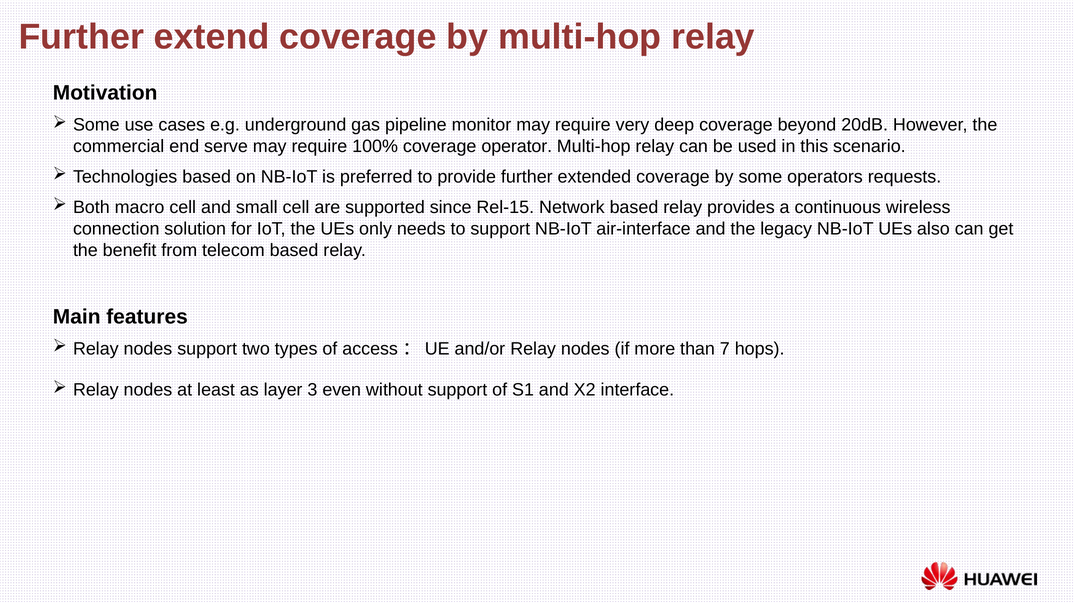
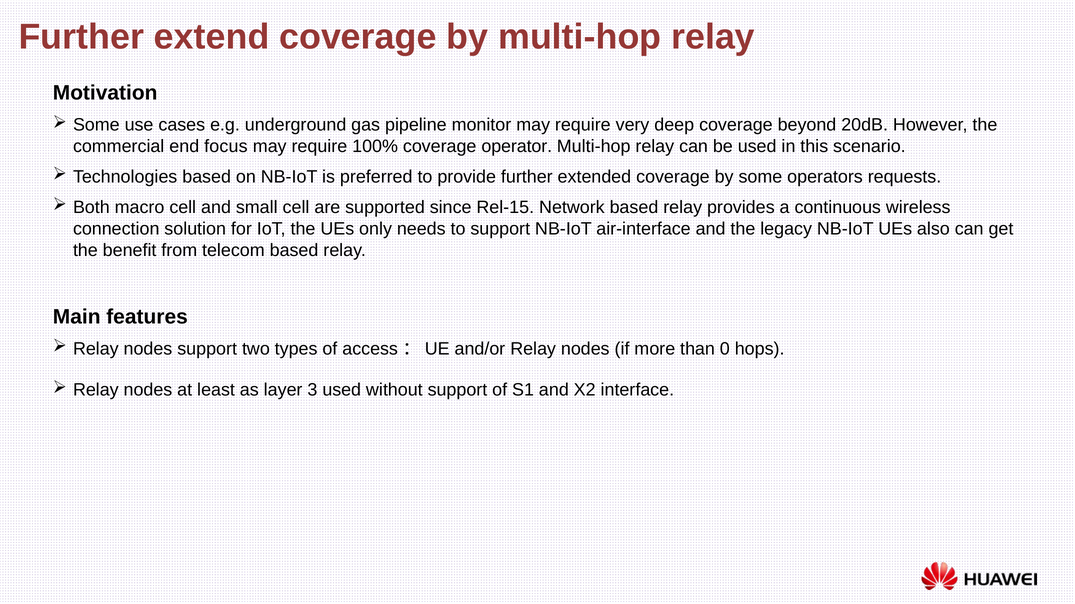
serve: serve -> focus
7: 7 -> 0
3 even: even -> used
